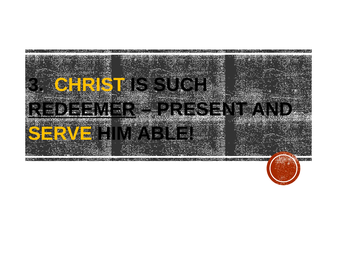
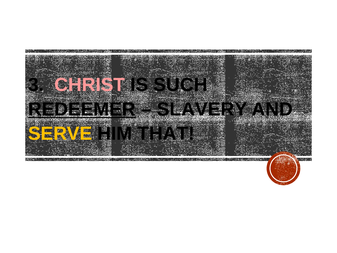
CHRIST colour: yellow -> pink
PRESENT: PRESENT -> SLAVERY
ABLE: ABLE -> THAT
